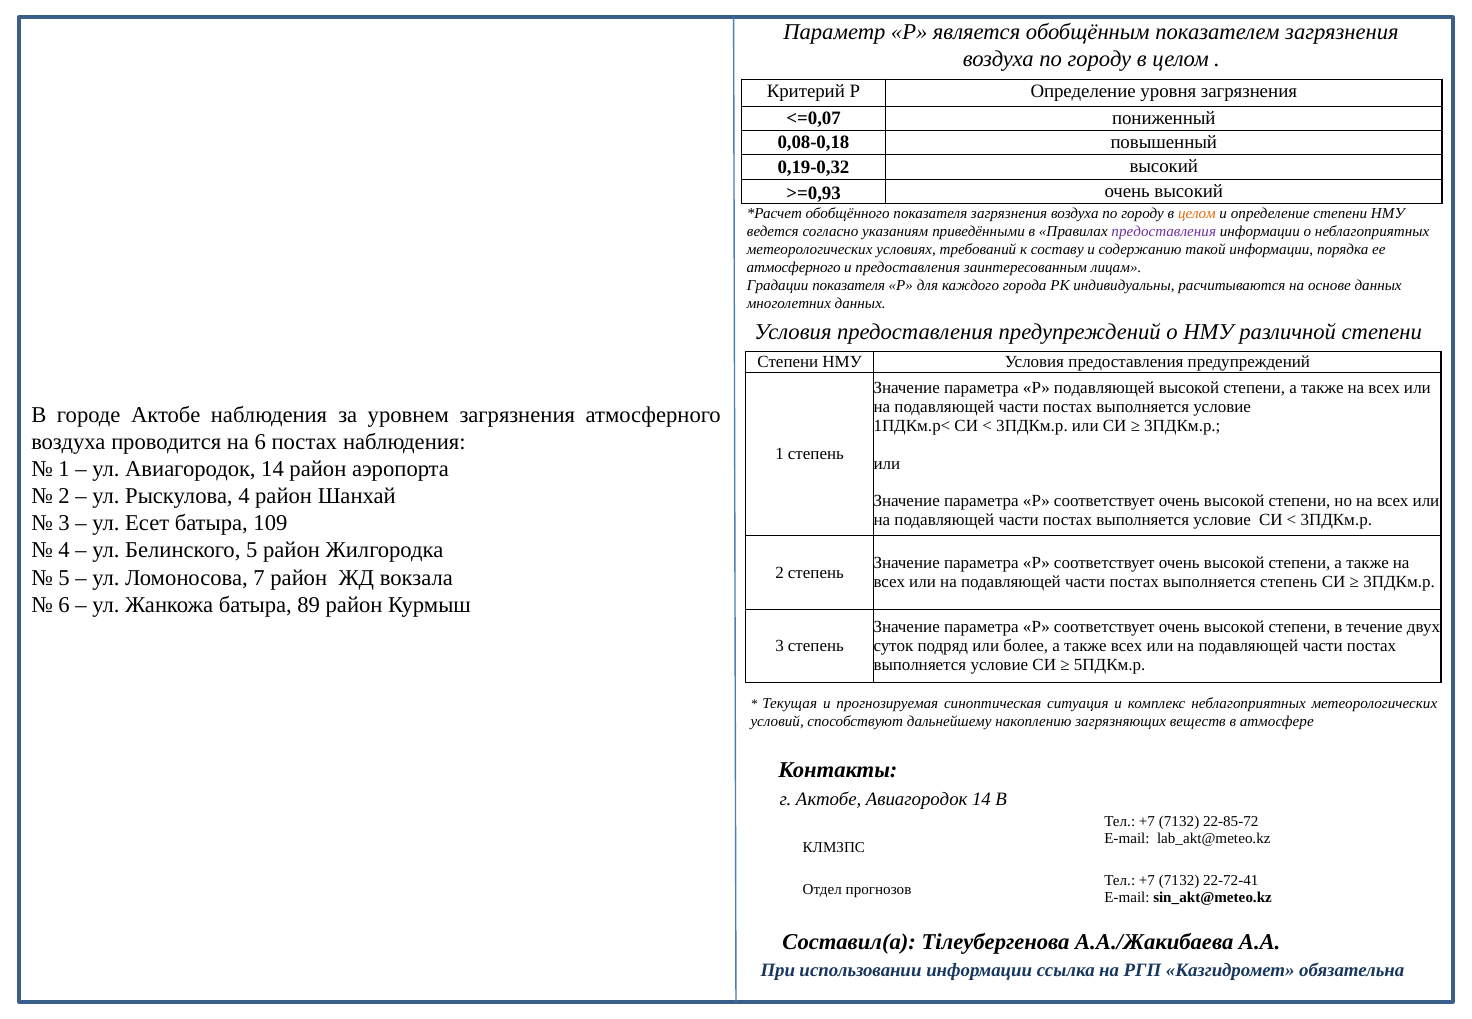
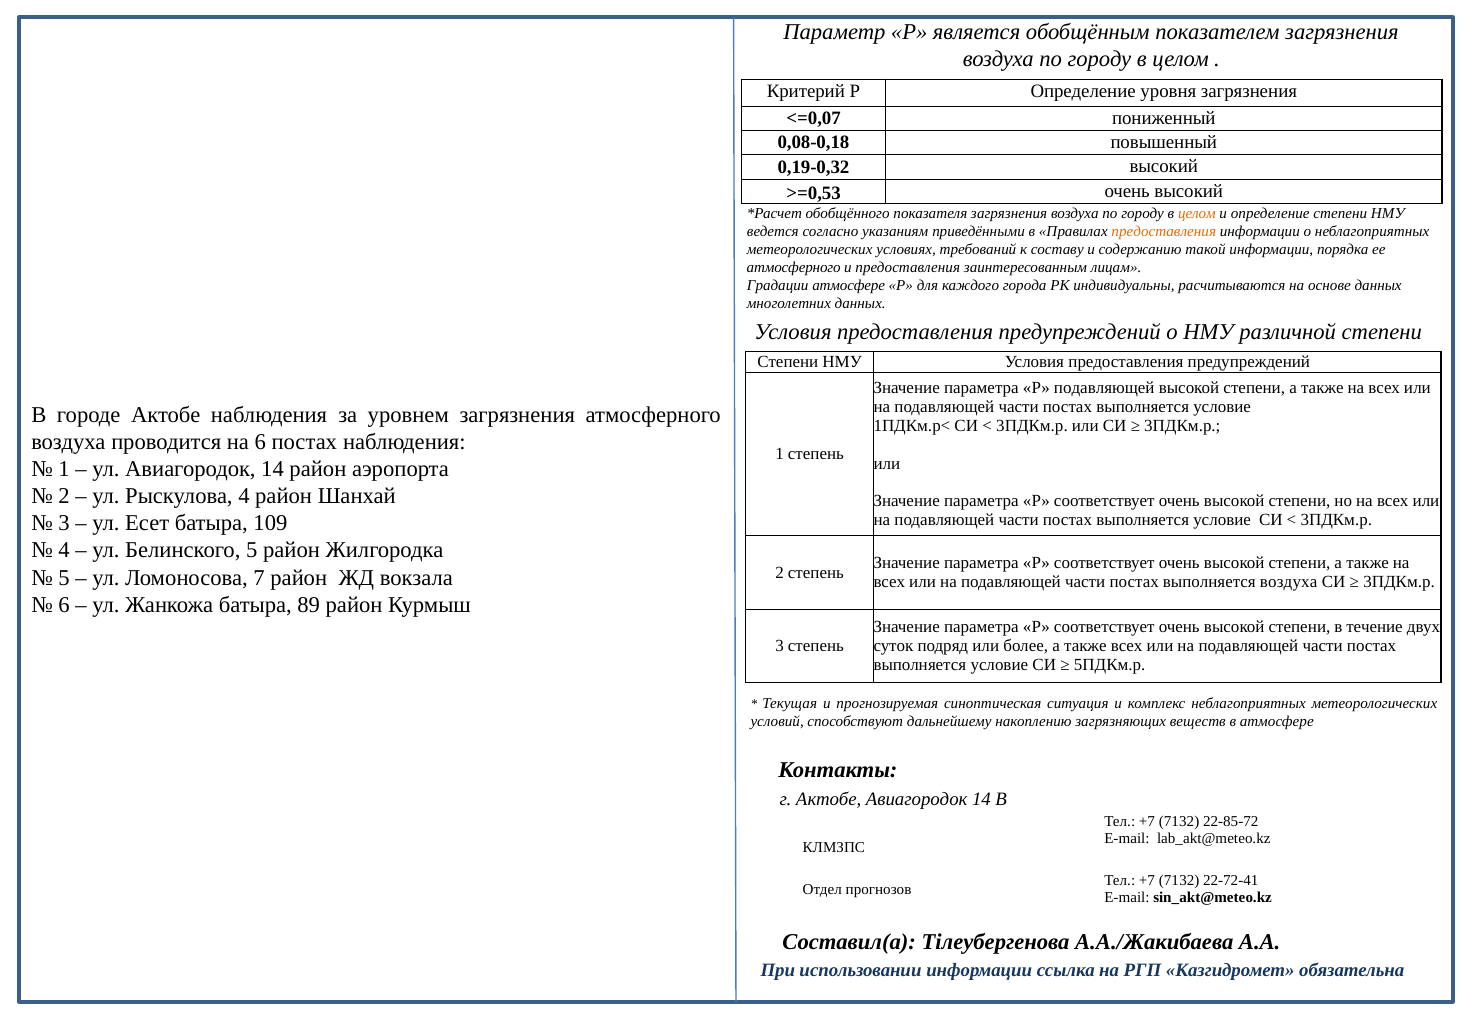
>=0,93: >=0,93 -> >=0,53
предоставления at (1164, 232) colour: purple -> orange
Градации показателя: показателя -> атмосфере
выполняется степень: степень -> воздуха
